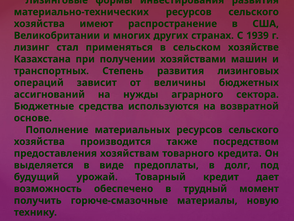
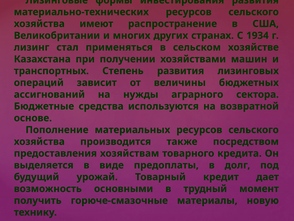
1939: 1939 -> 1934
обеспечено: обеспечено -> основными
